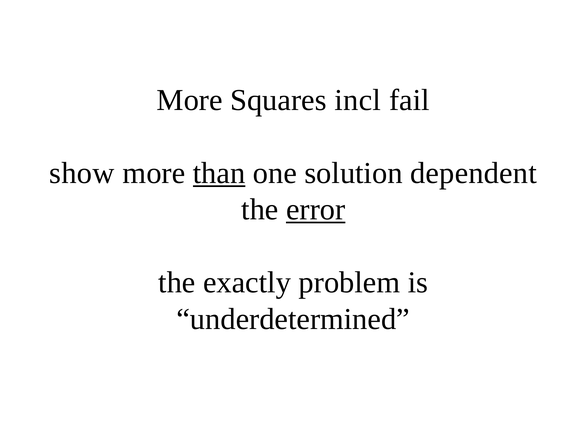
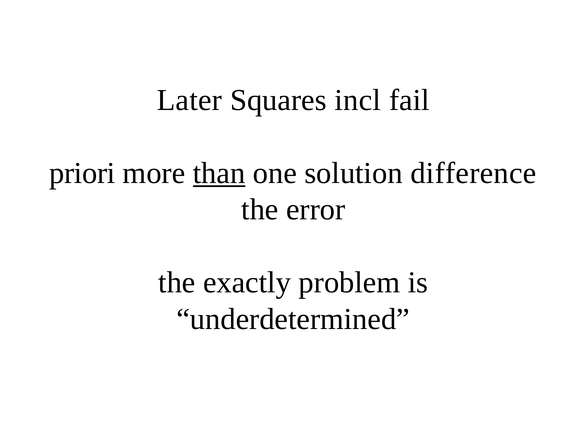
More at (190, 100): More -> Later
show: show -> priori
dependent: dependent -> difference
error underline: present -> none
